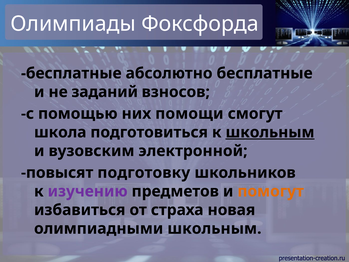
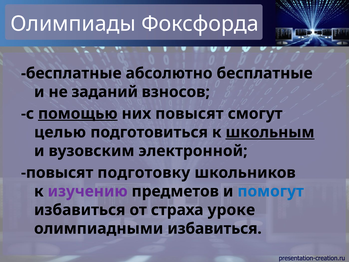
помощью underline: none -> present
них помощи: помощи -> повысят
школа: школа -> целью
помогут colour: orange -> blue
новая: новая -> уроке
олимпиадными школьным: школьным -> избавиться
